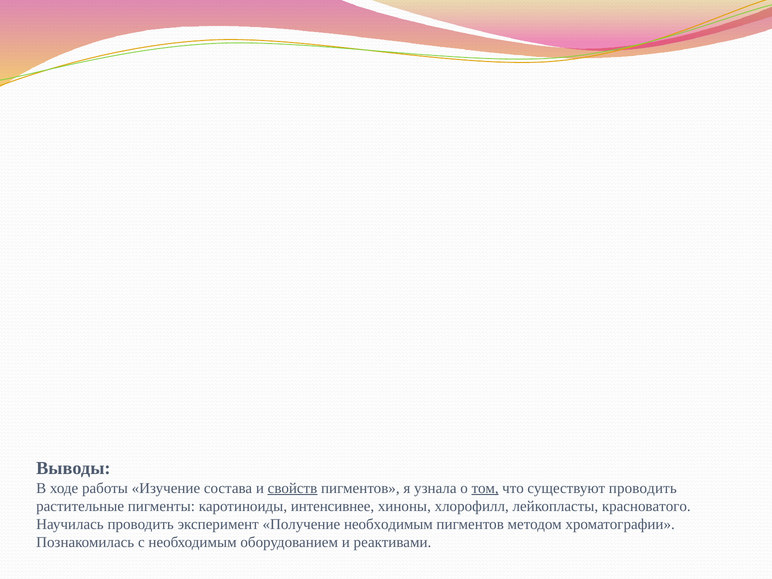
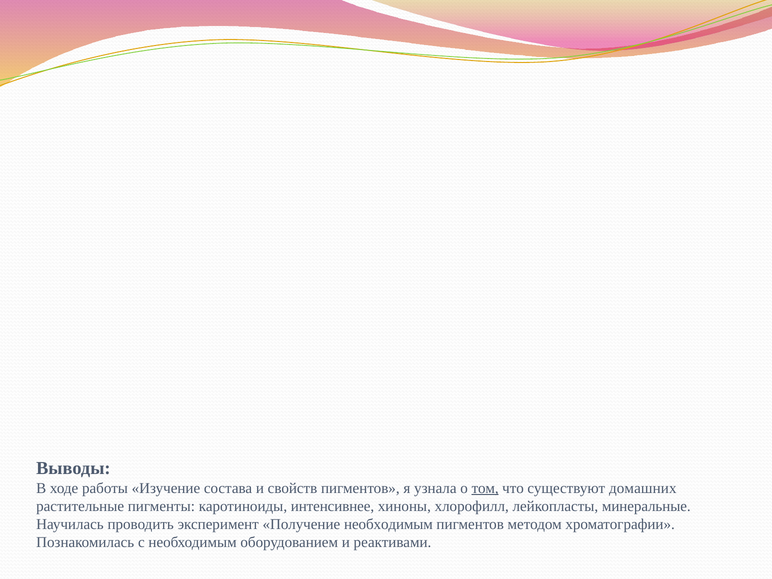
свойств underline: present -> none
существуют проводить: проводить -> домашних
красноватого: красноватого -> минеральные
